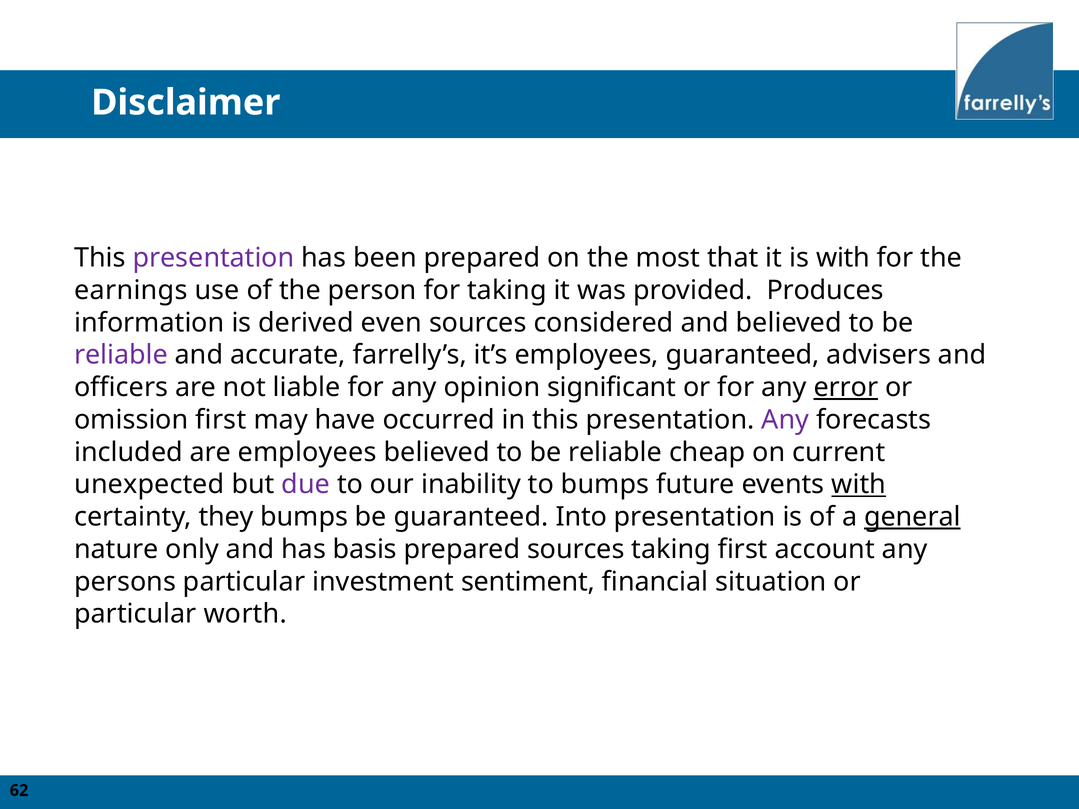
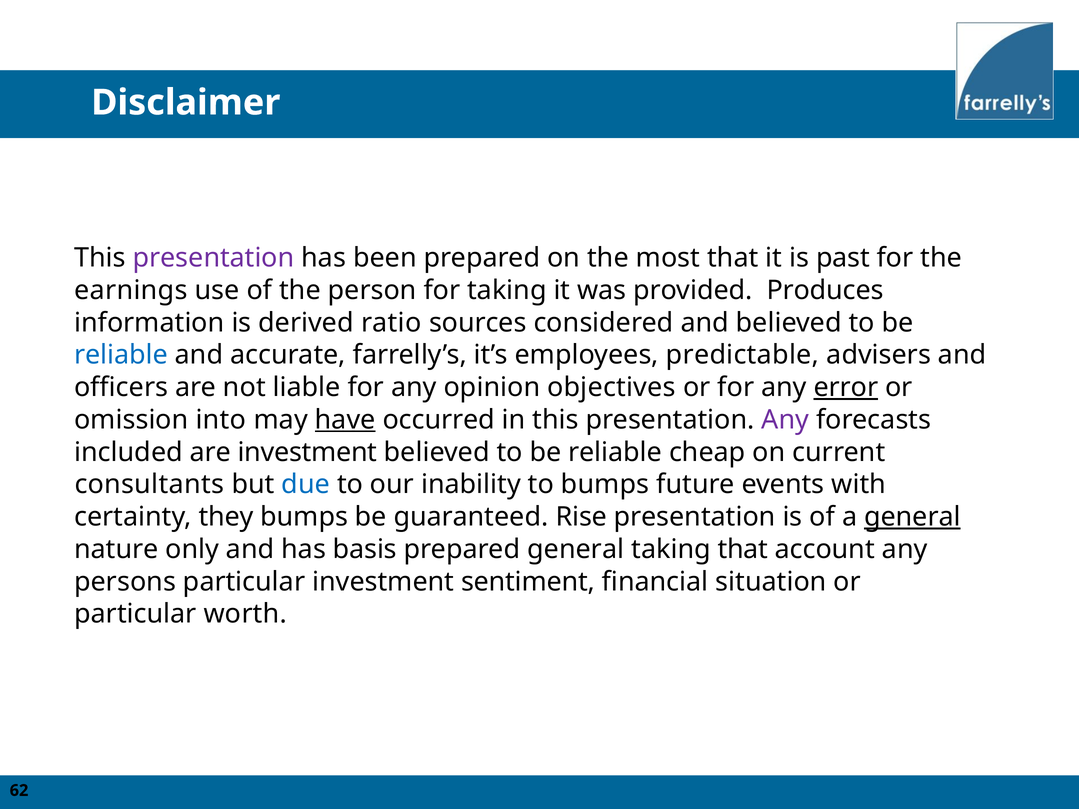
is with: with -> past
even: even -> ratio
reliable at (121, 355) colour: purple -> blue
employees guaranteed: guaranteed -> predictable
significant: significant -> objectives
omission first: first -> into
have underline: none -> present
are employees: employees -> investment
unexpected: unexpected -> consultants
due colour: purple -> blue
with at (859, 485) underline: present -> none
Into: Into -> Rise
prepared sources: sources -> general
taking first: first -> that
